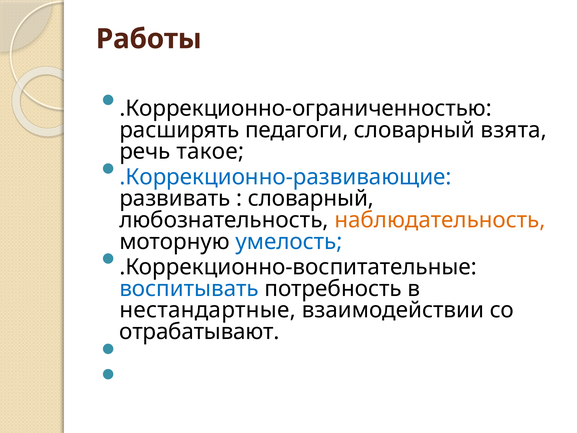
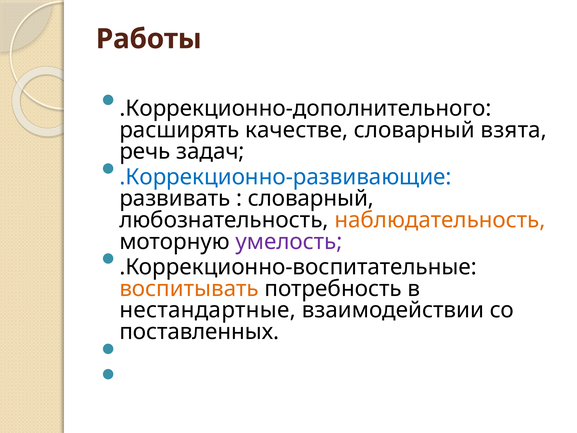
.Коррекционно-ограниченностью: .Коррекционно-ограниченностью -> .Коррекционно-дополнительного
педагоги: педагоги -> качестве
такое: такое -> задач
умелость colour: blue -> purple
воспитывать colour: blue -> orange
отрабатывают: отрабатывают -> поставленных
